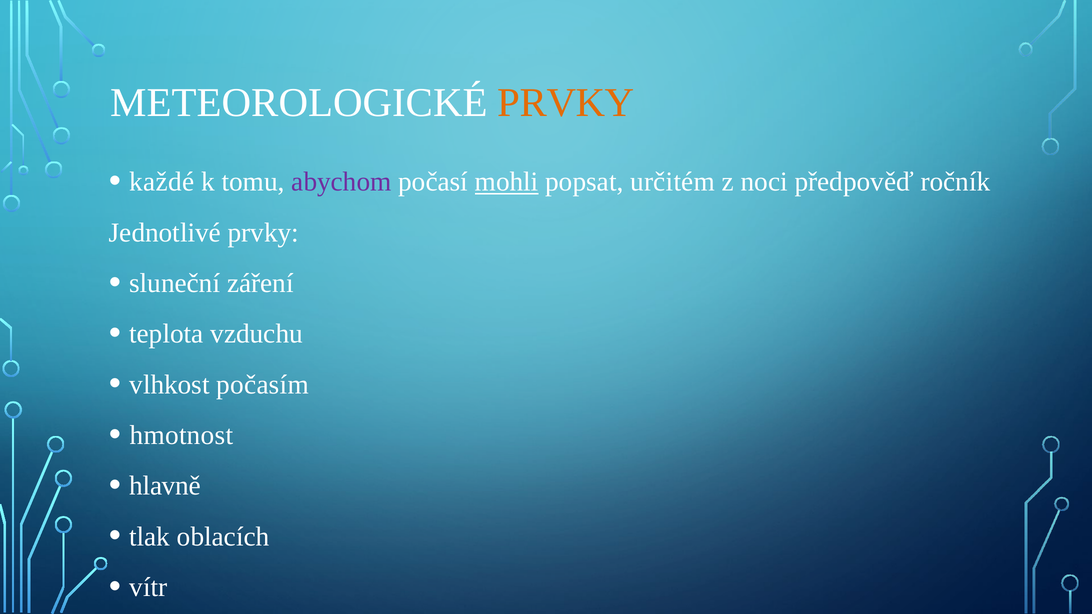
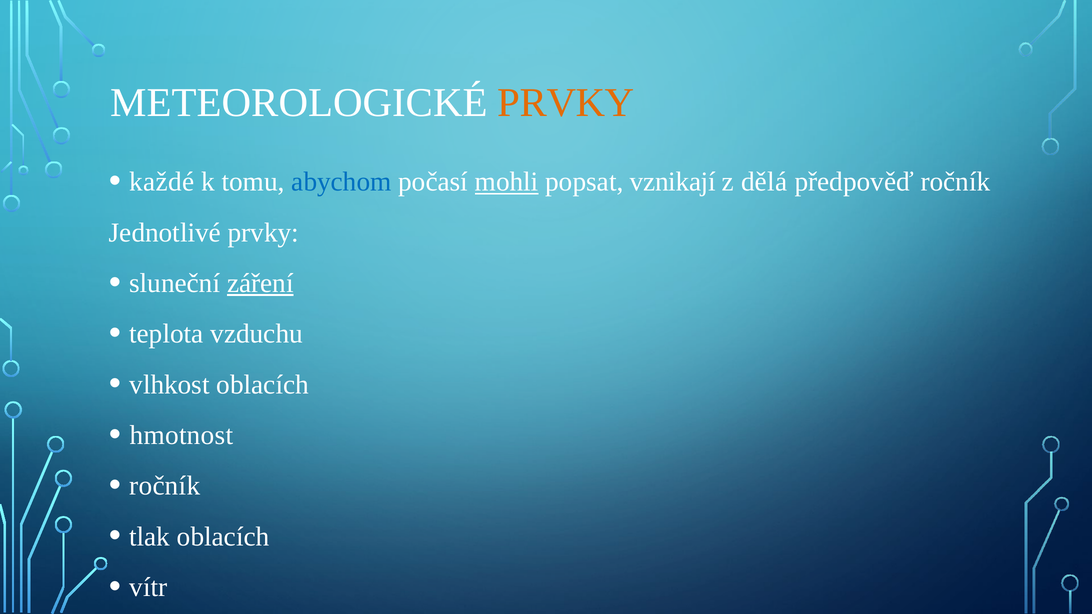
abychom colour: purple -> blue
určitém: určitém -> vznikají
noci: noci -> dělá
záření underline: none -> present
vlhkost počasím: počasím -> oblacích
hlavně at (165, 486): hlavně -> ročník
